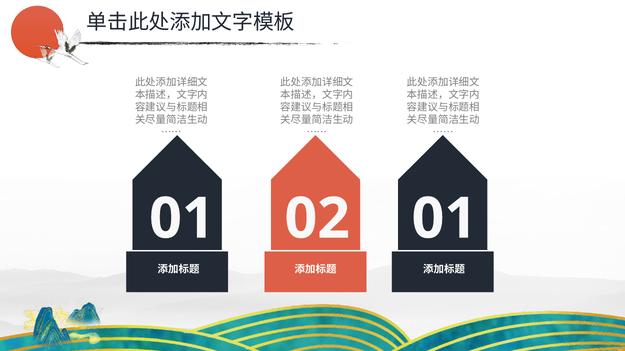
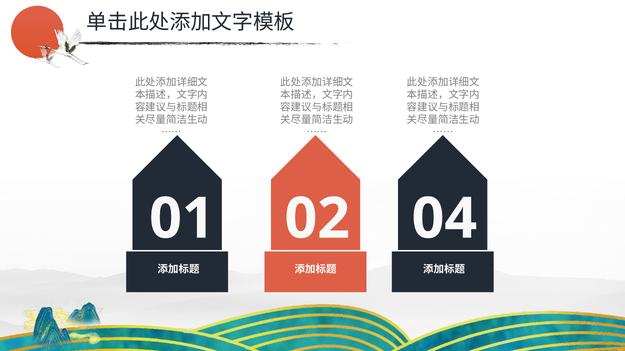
02 01: 01 -> 04
